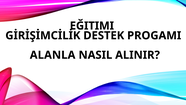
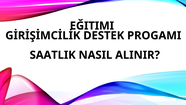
ALANLA: ALANLA -> SAATLIK
